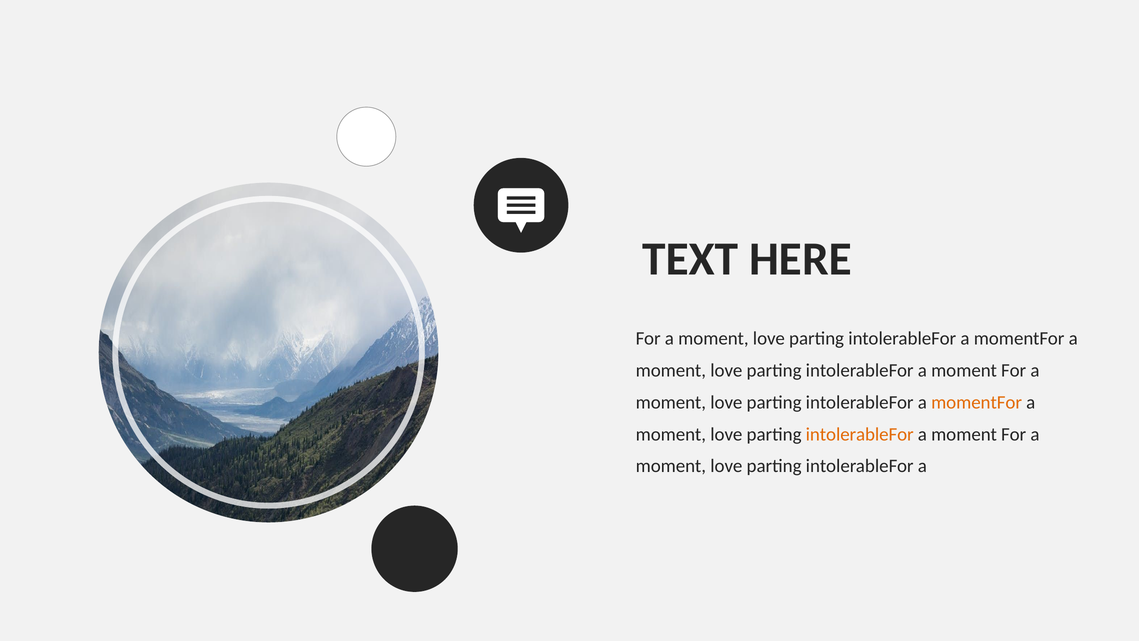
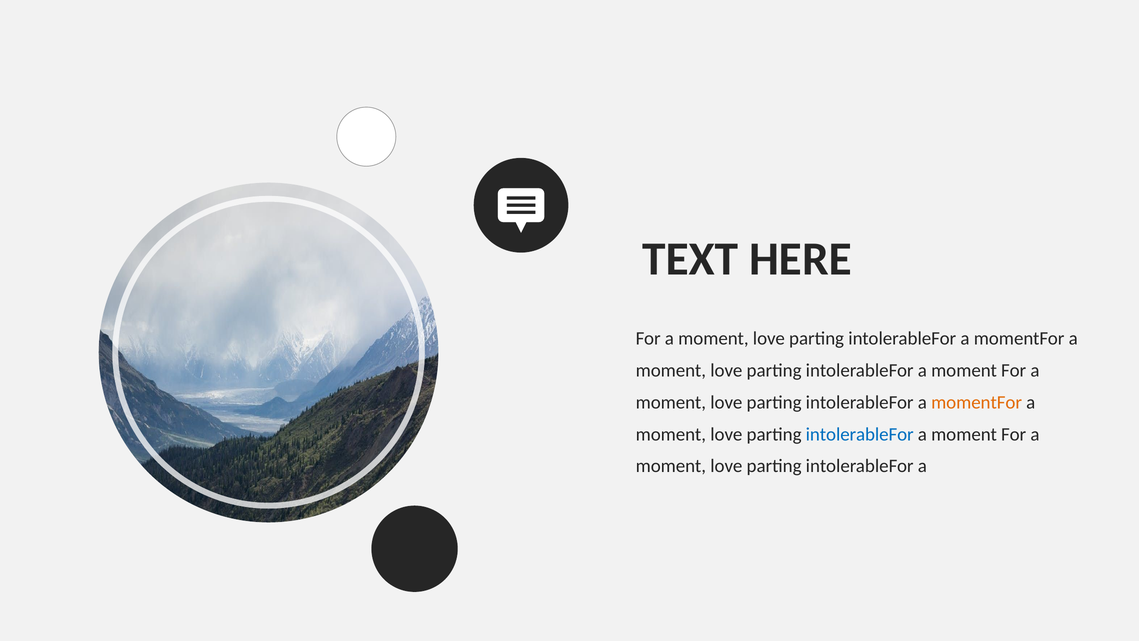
intolerableFor at (860, 434) colour: orange -> blue
